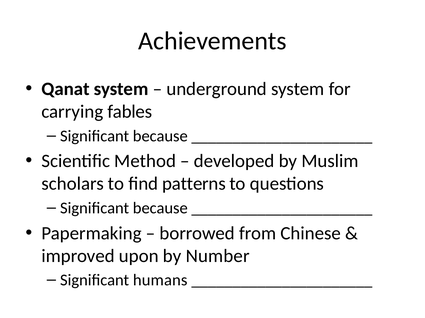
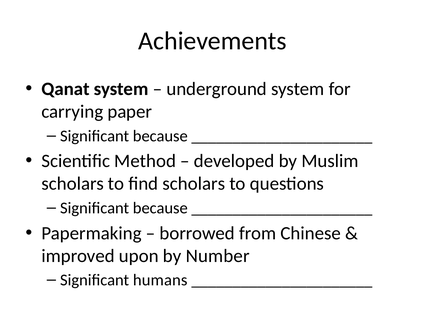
fables: fables -> paper
find patterns: patterns -> scholars
